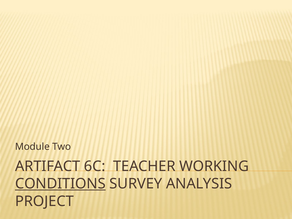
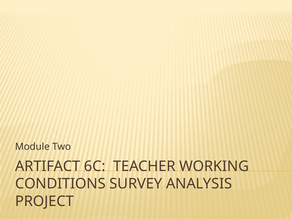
CONDITIONS underline: present -> none
